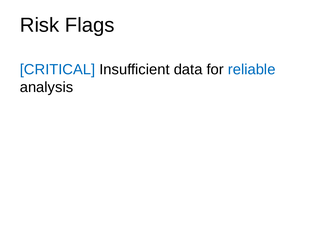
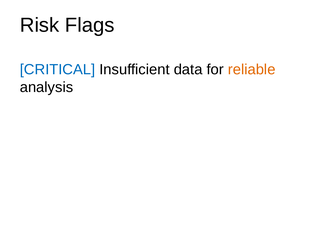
reliable colour: blue -> orange
